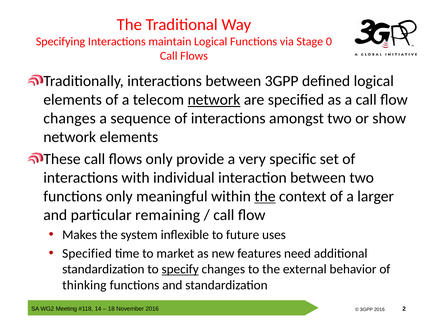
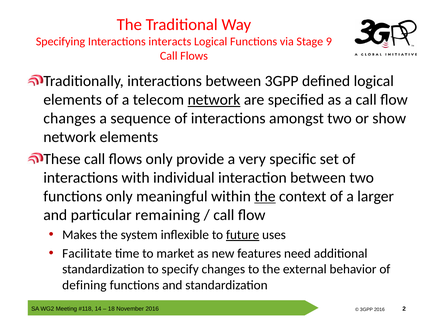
maintain: maintain -> interacts
0: 0 -> 9
future underline: none -> present
Specified at (87, 254): Specified -> Facilitate
specify underline: present -> none
thinking: thinking -> defining
